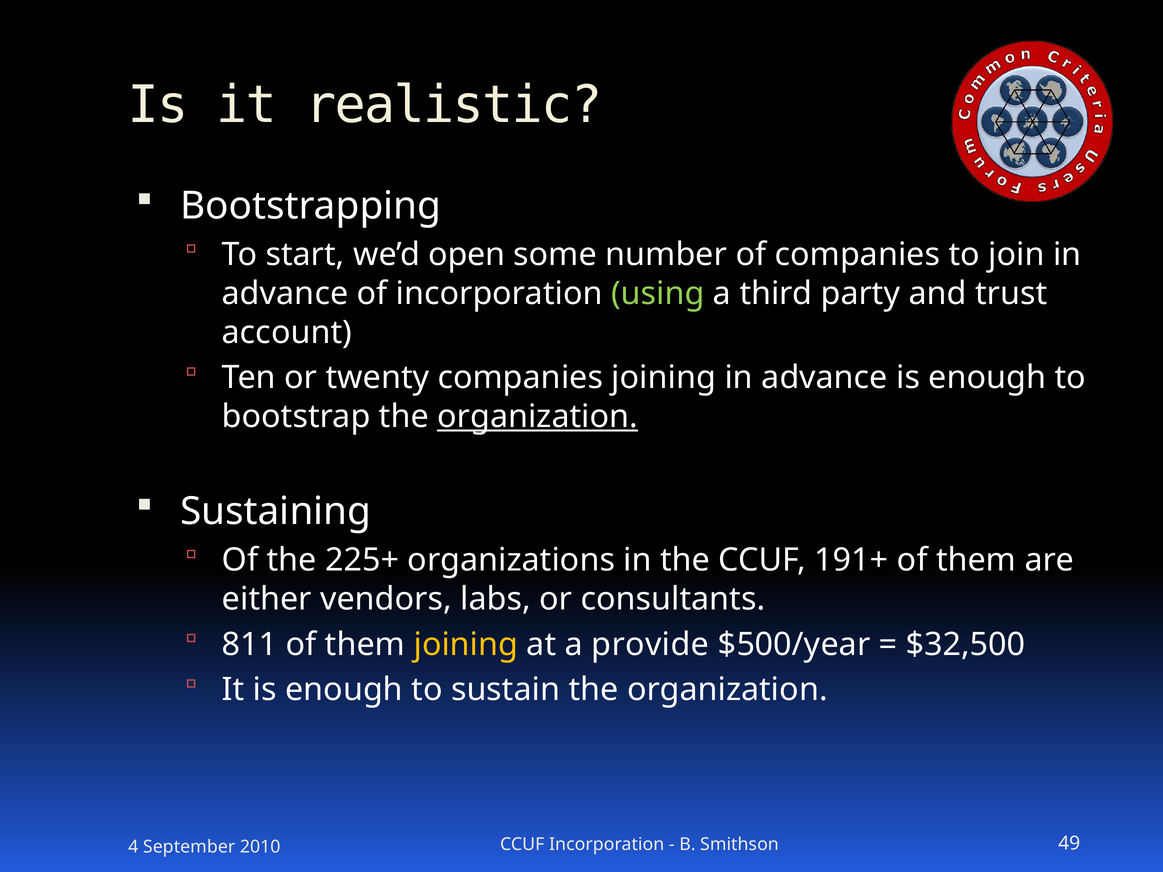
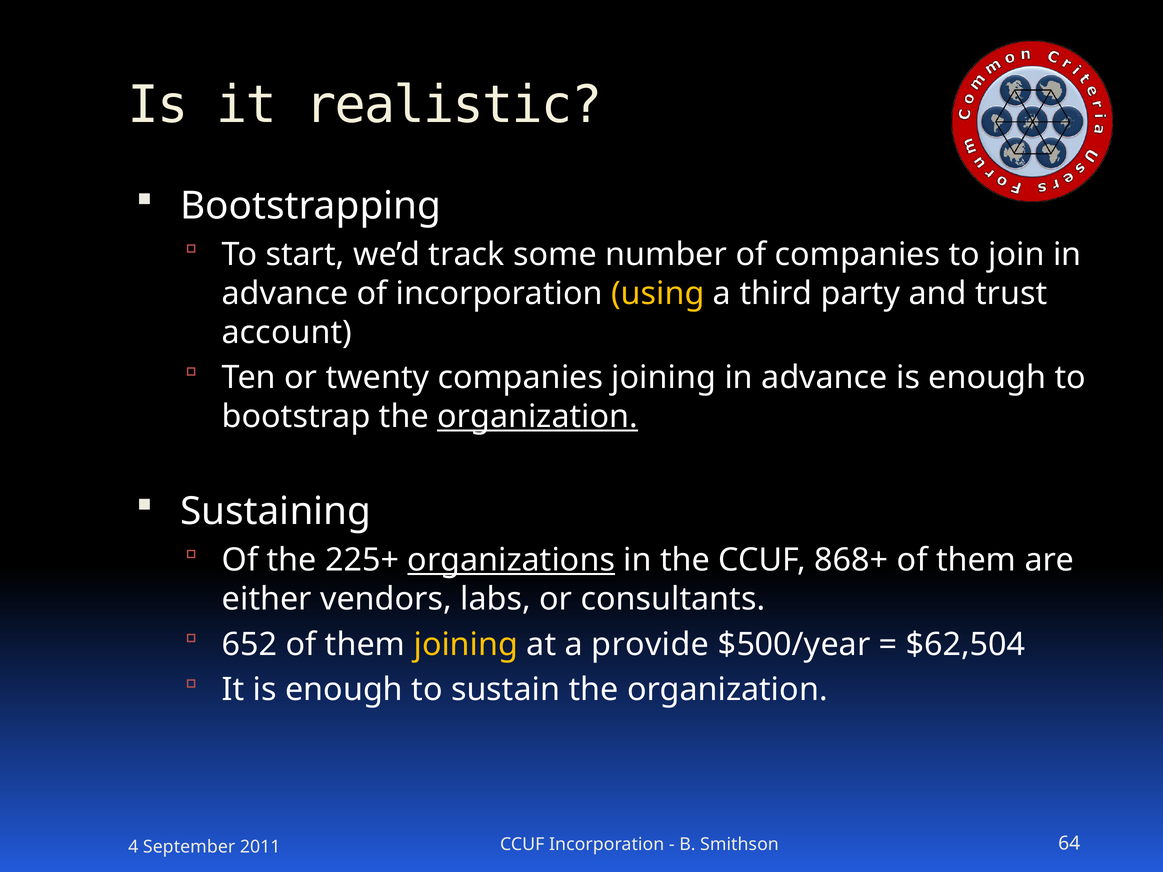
open: open -> track
using colour: light green -> yellow
organizations underline: none -> present
191+: 191+ -> 868+
811: 811 -> 652
$32,500: $32,500 -> $62,504
49: 49 -> 64
2010: 2010 -> 2011
